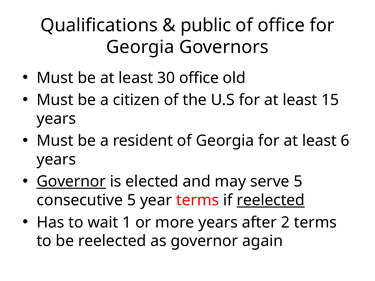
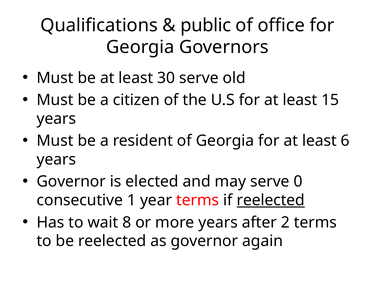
30 office: office -> serve
Governor at (71, 182) underline: present -> none
serve 5: 5 -> 0
consecutive 5: 5 -> 1
1: 1 -> 8
